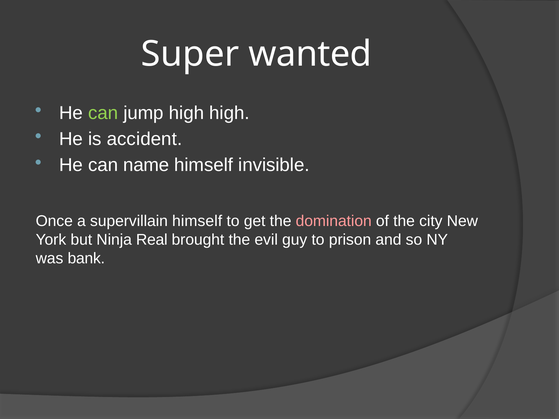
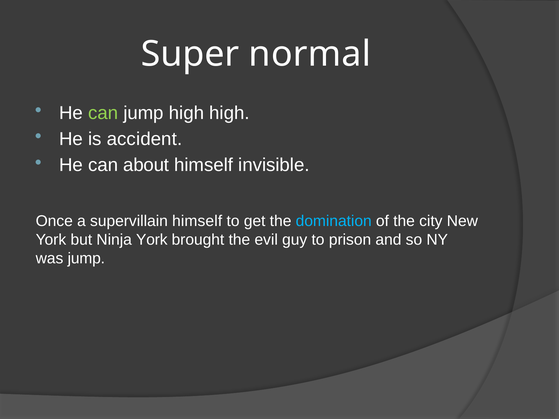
wanted: wanted -> normal
name: name -> about
domination colour: pink -> light blue
Ninja Real: Real -> York
was bank: bank -> jump
